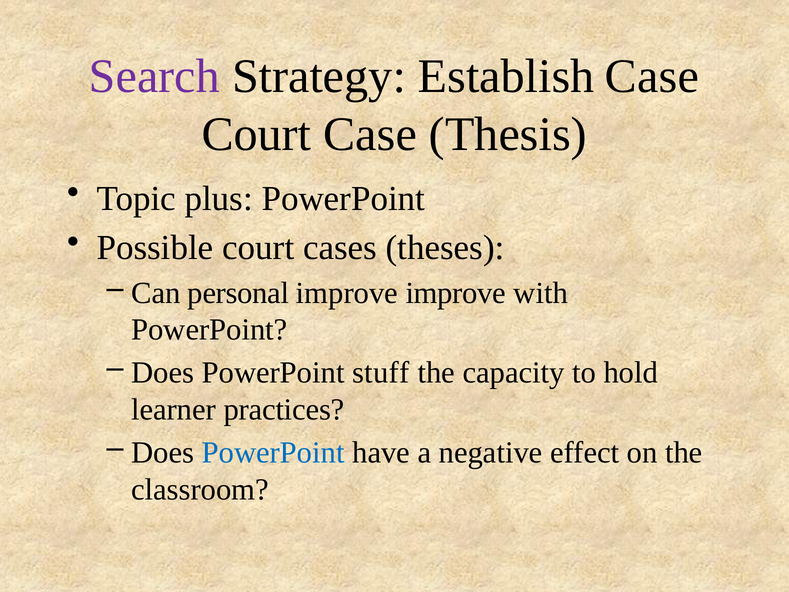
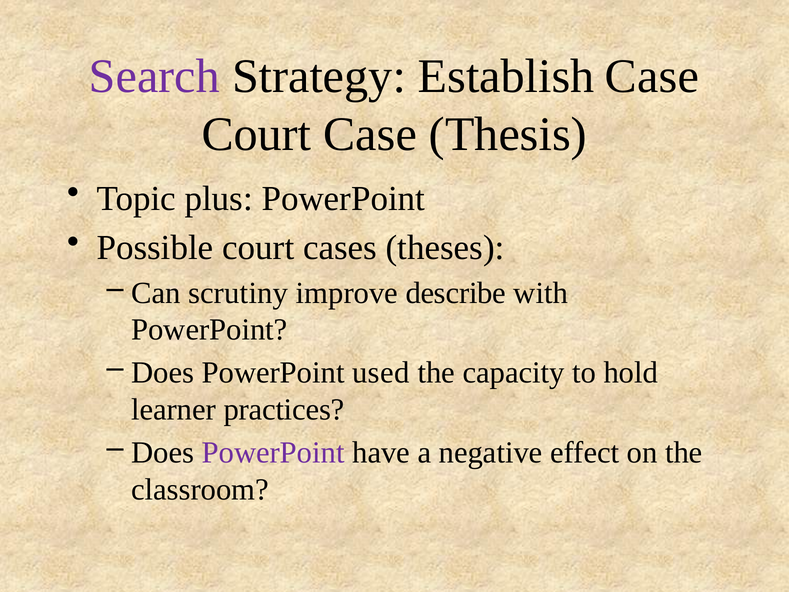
personal: personal -> scrutiny
improve improve: improve -> describe
stuff: stuff -> used
PowerPoint at (273, 452) colour: blue -> purple
